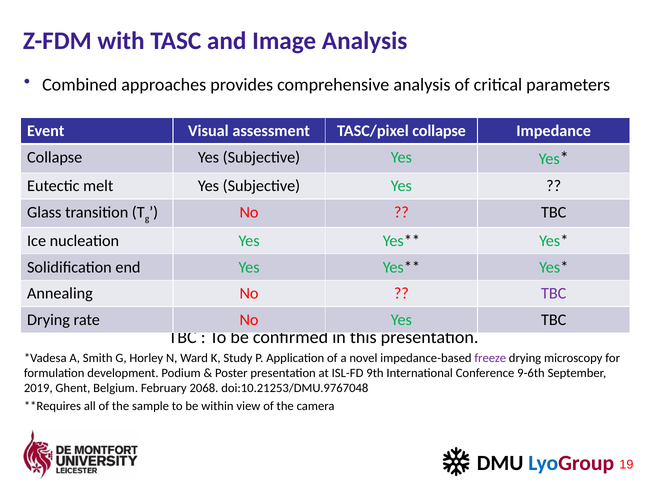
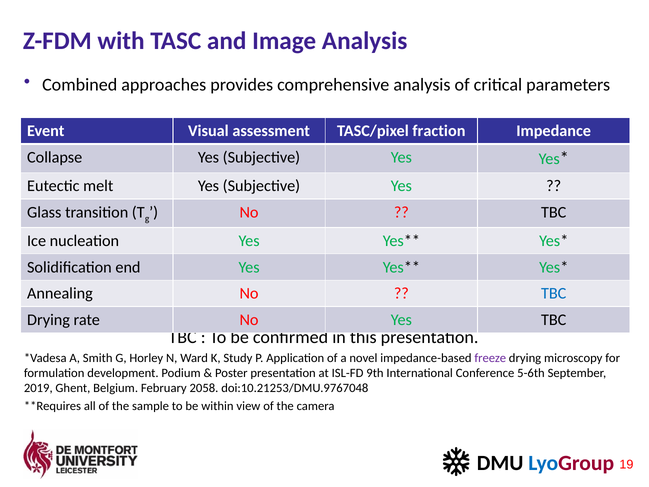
TASC/pixel collapse: collapse -> fraction
TBC at (554, 293) colour: purple -> blue
9-6th: 9-6th -> 5-6th
2068: 2068 -> 2058
